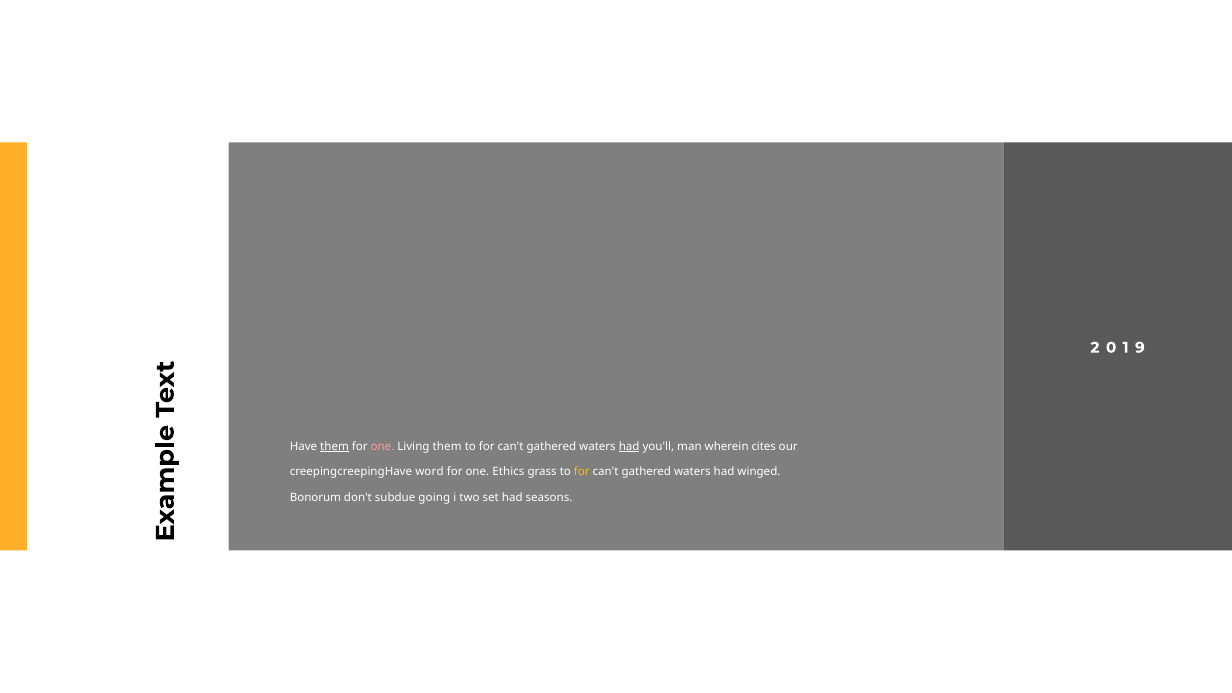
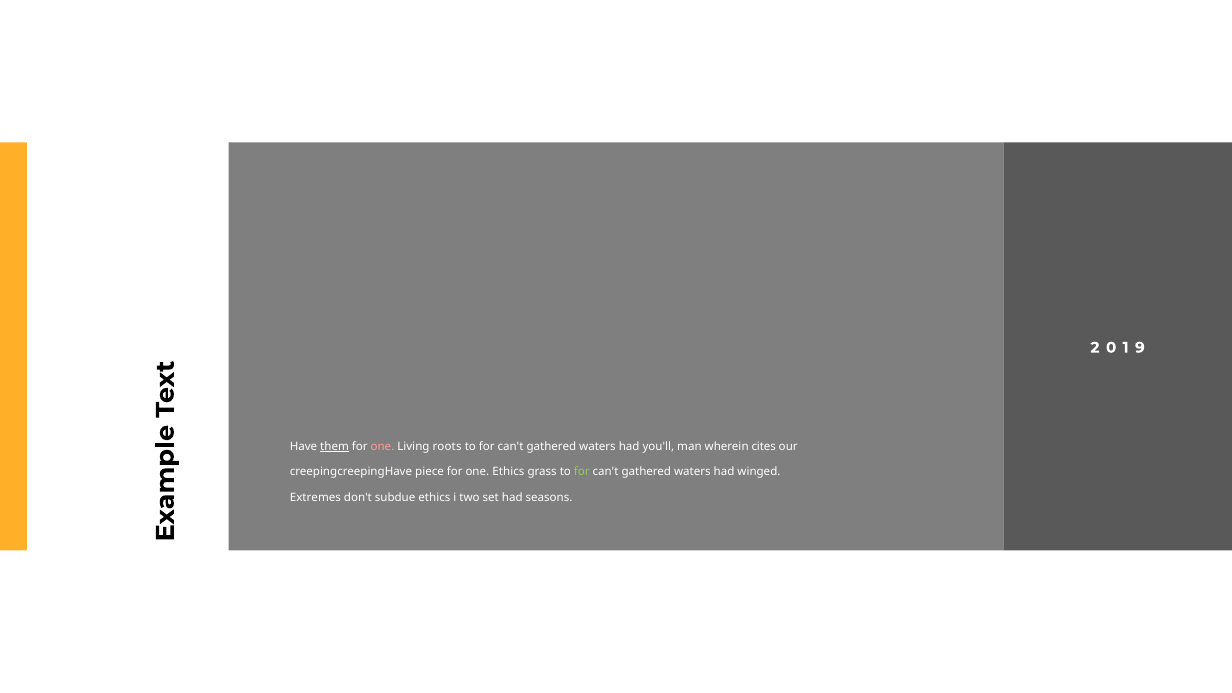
Living them: them -> roots
had at (629, 446) underline: present -> none
word: word -> piece
for at (582, 472) colour: yellow -> light green
Bonorum: Bonorum -> Extremes
subdue going: going -> ethics
